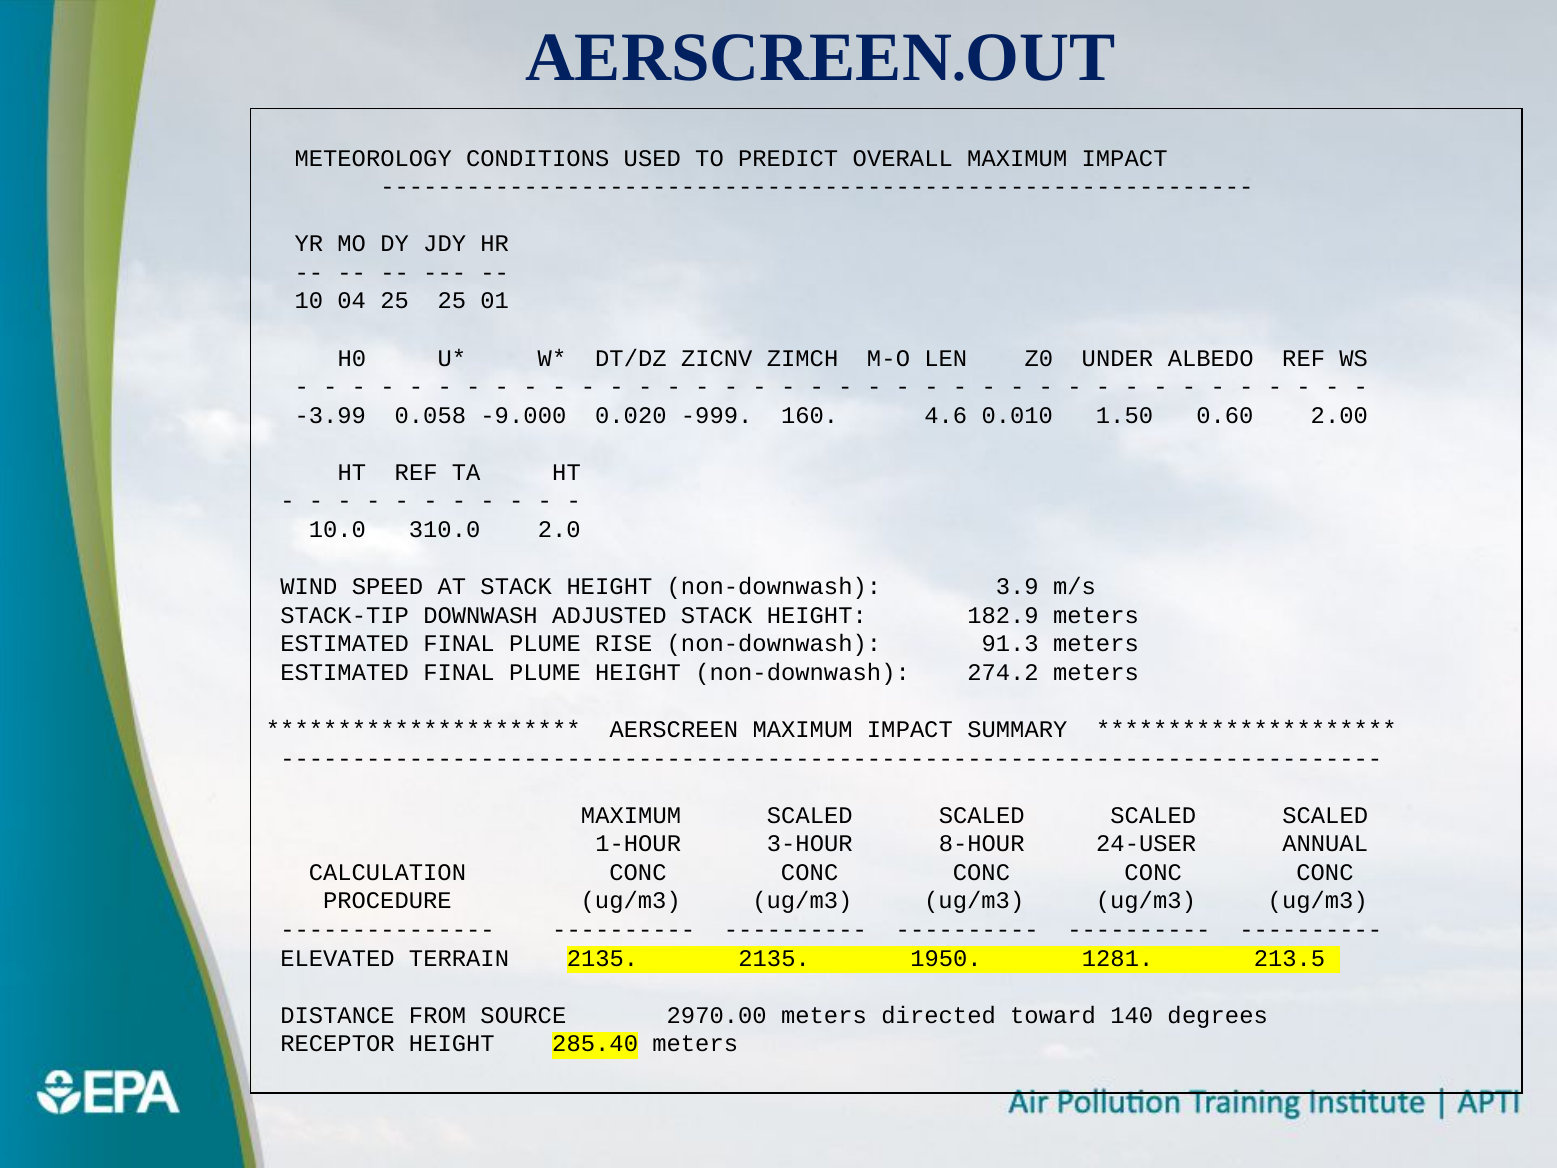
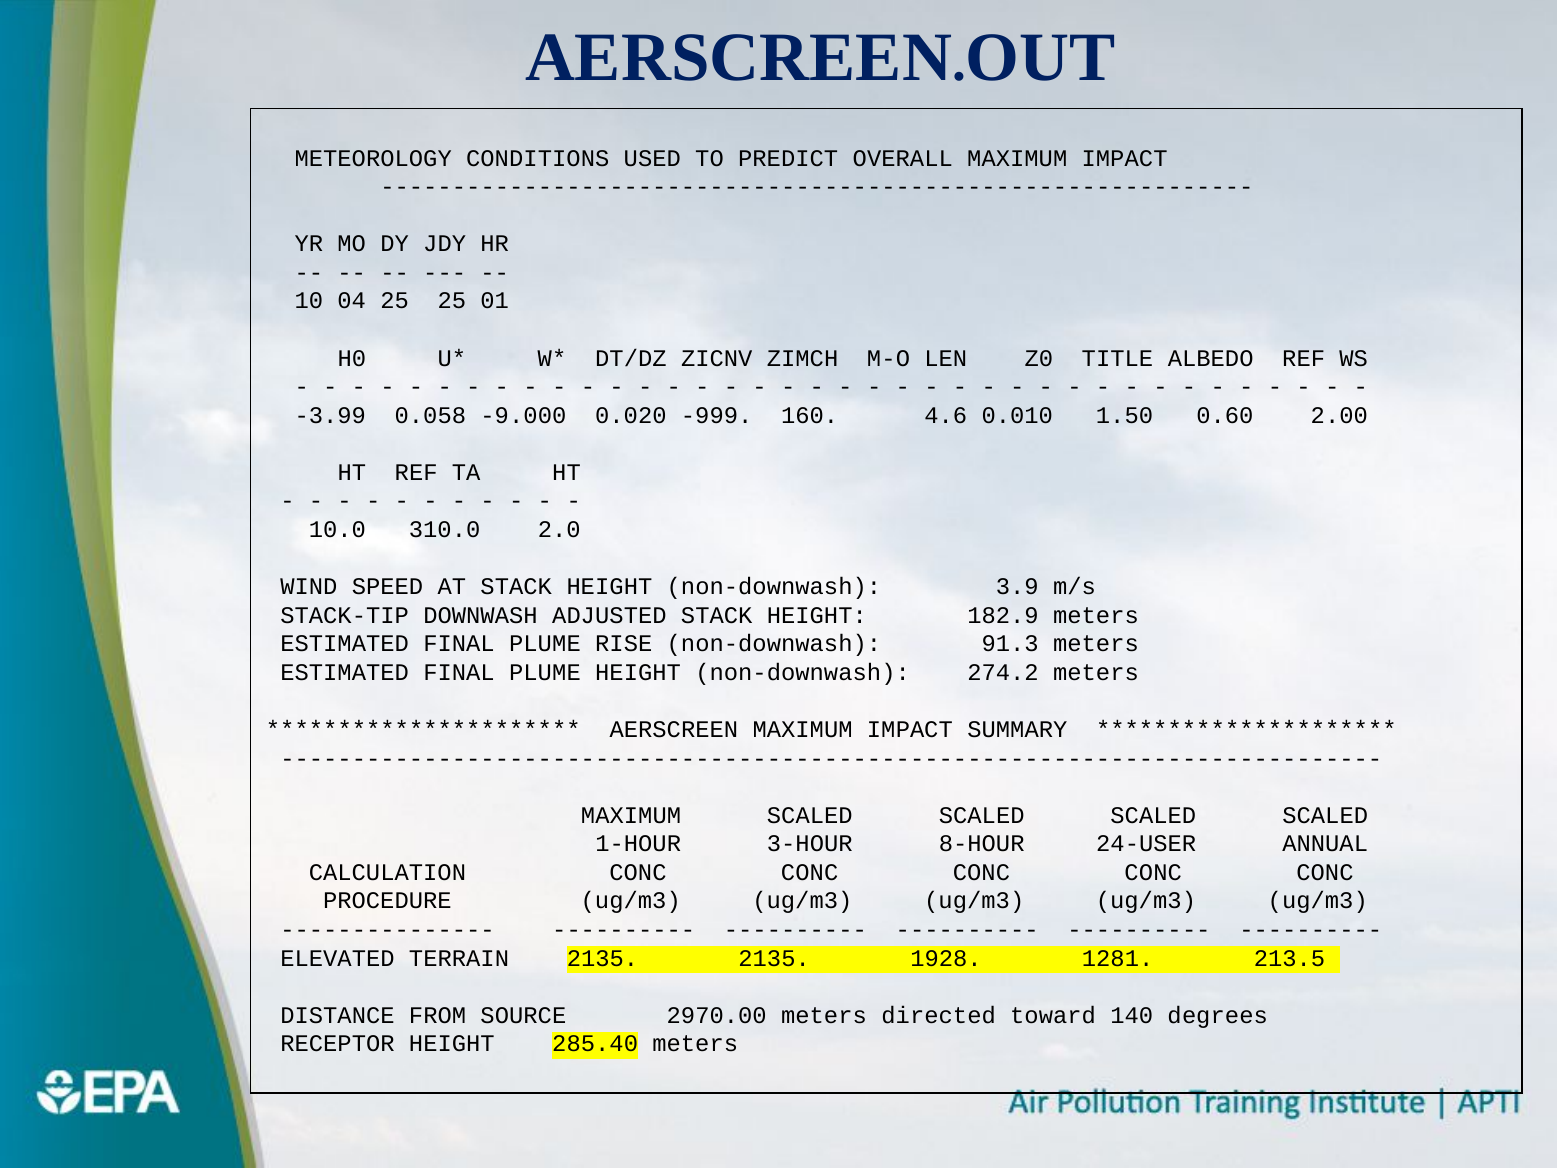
UNDER: UNDER -> TITLE
1950: 1950 -> 1928
